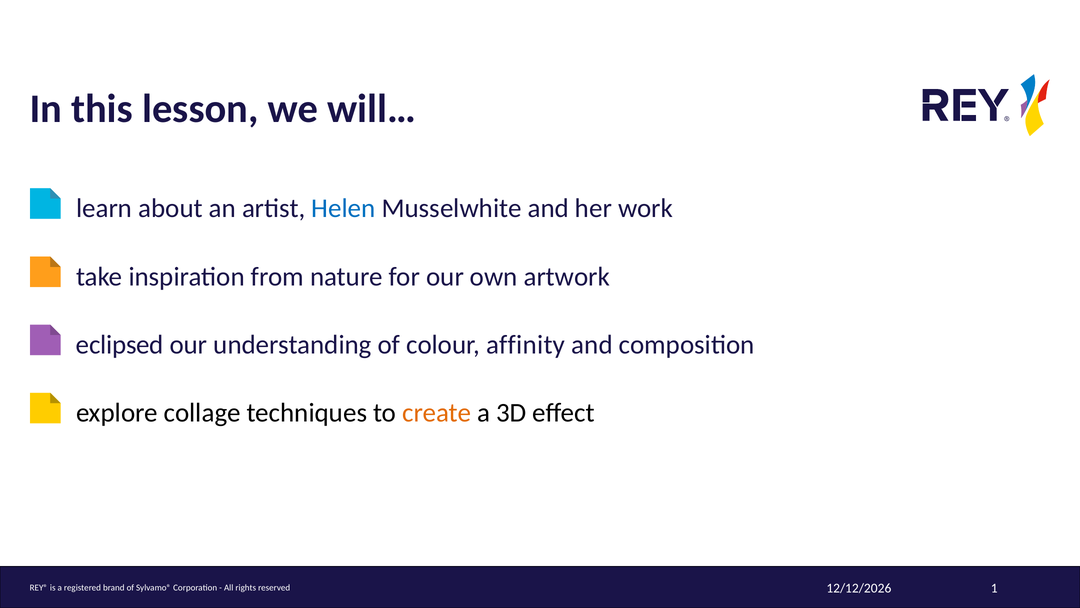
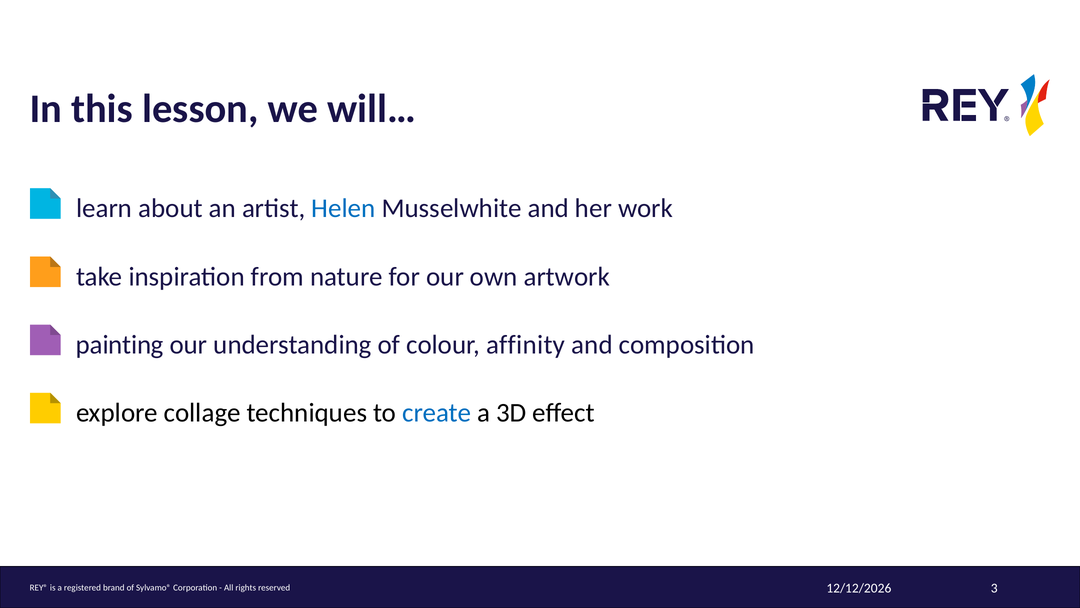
eclipsed: eclipsed -> painting
create colour: orange -> blue
1: 1 -> 3
